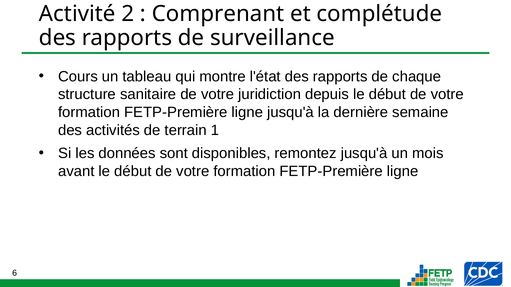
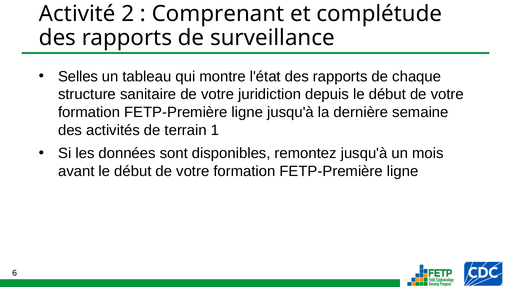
Cours: Cours -> Selles
